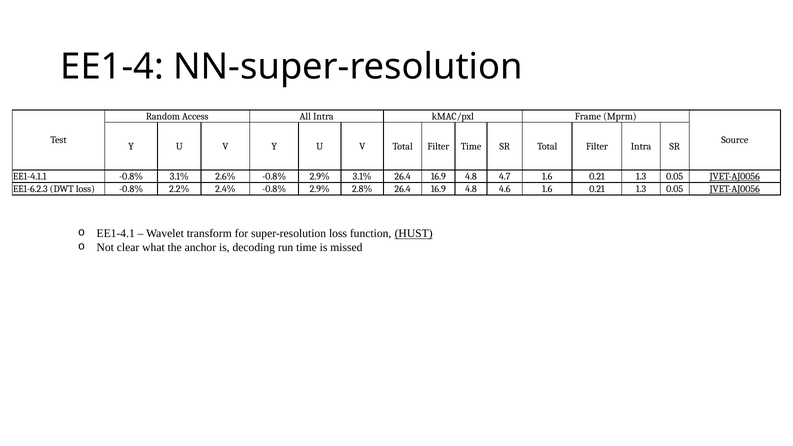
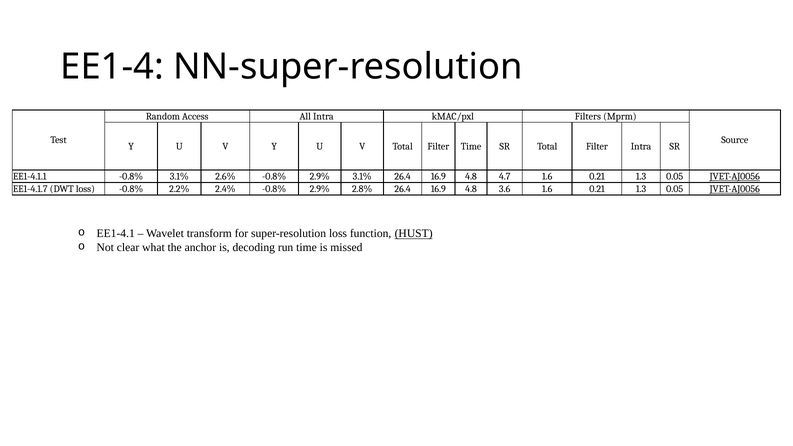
Frame: Frame -> Filters
EE1-6.2.3: EE1-6.2.3 -> EE1-4.1.7
4.6: 4.6 -> 3.6
